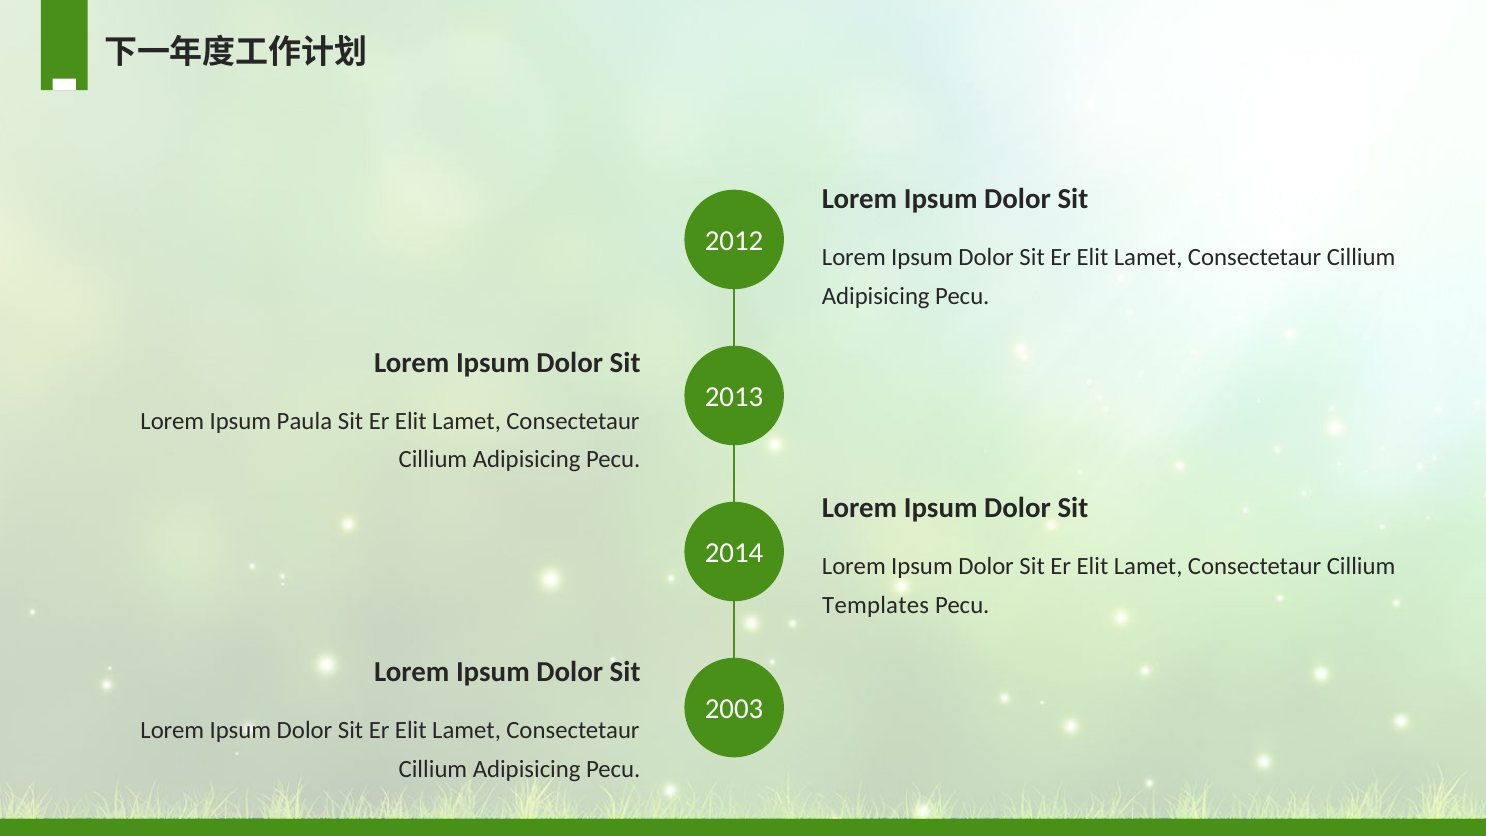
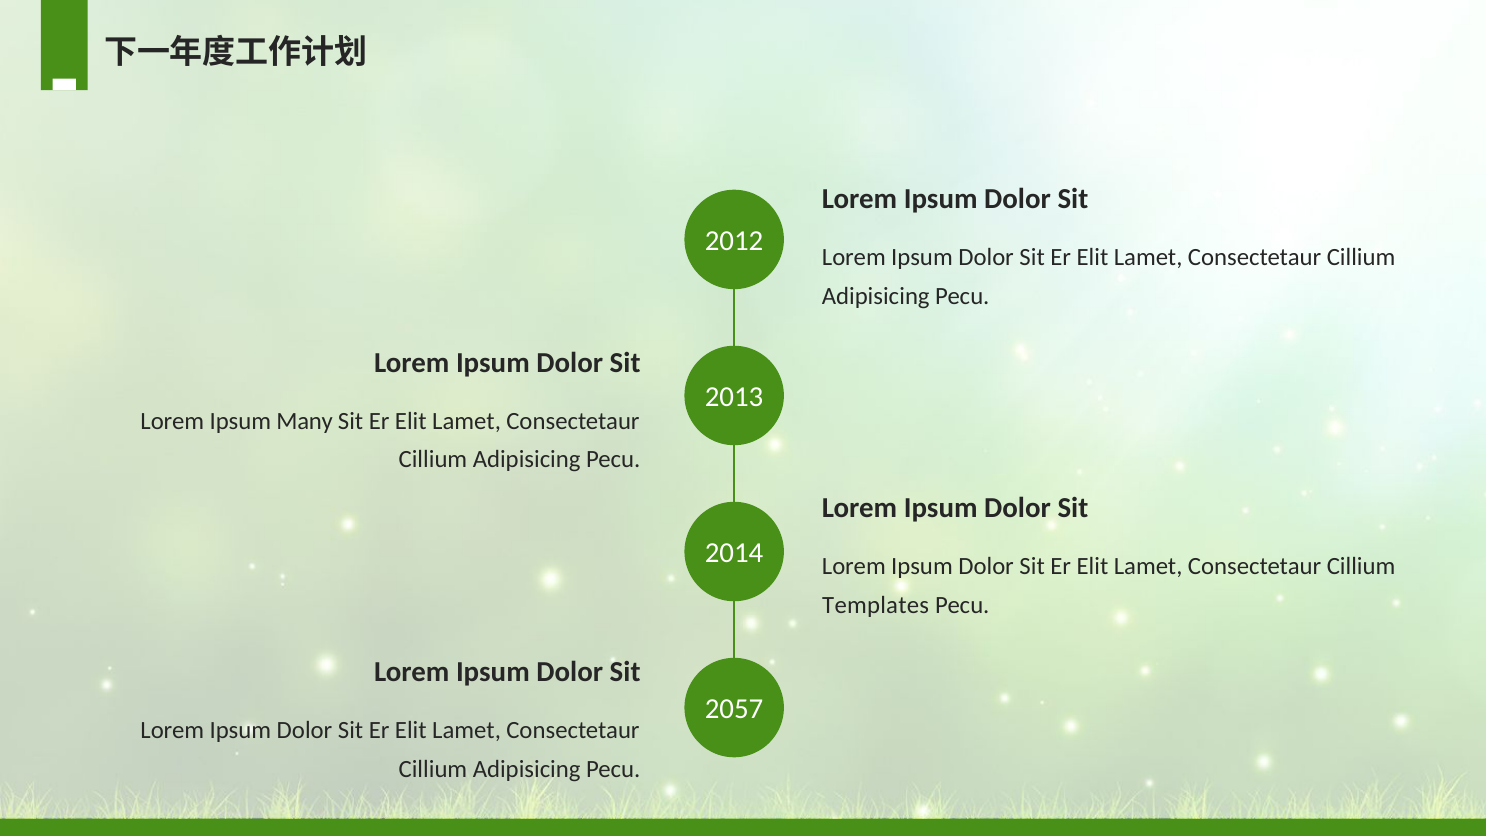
Paula: Paula -> Many
2003: 2003 -> 2057
